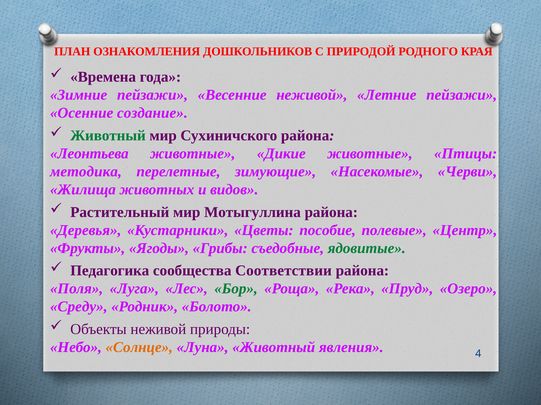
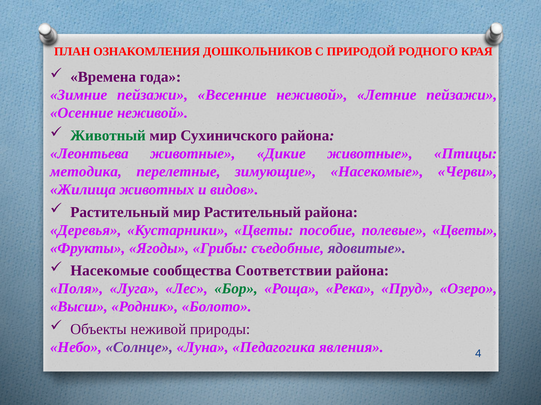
Осенние создание: создание -> неживой
мир Мотыгуллина: Мотыгуллина -> Растительный
полевые Центр: Центр -> Цветы
ядовитые colour: green -> purple
Педагогика at (110, 271): Педагогика -> Насекомые
Среду: Среду -> Высш
Солнце colour: orange -> purple
Луна Животный: Животный -> Педагогика
